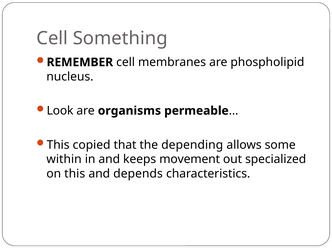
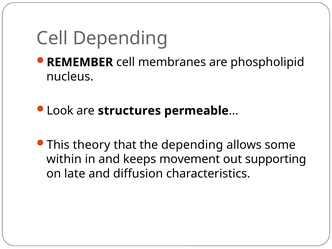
Cell Something: Something -> Depending
organisms: organisms -> structures
copied: copied -> theory
specialized: specialized -> supporting
on this: this -> late
depends: depends -> diffusion
